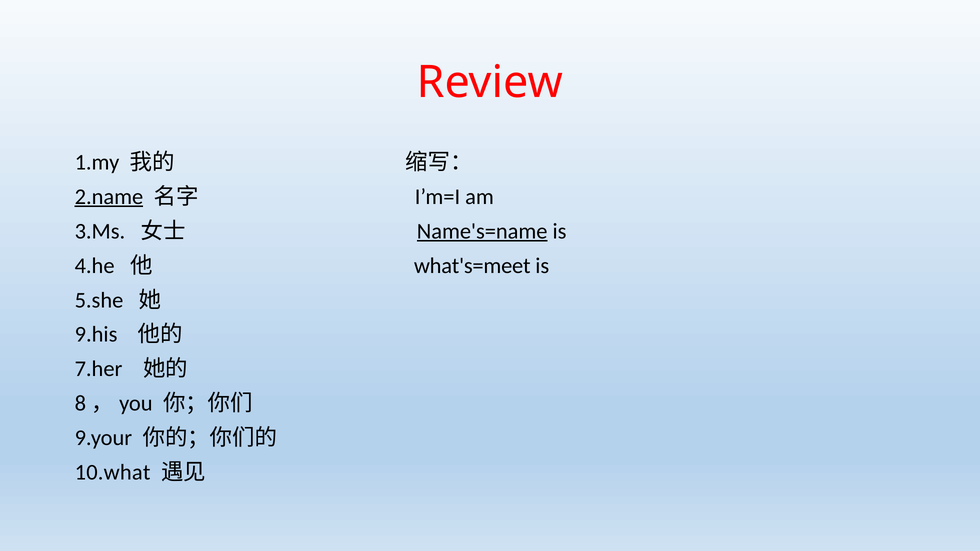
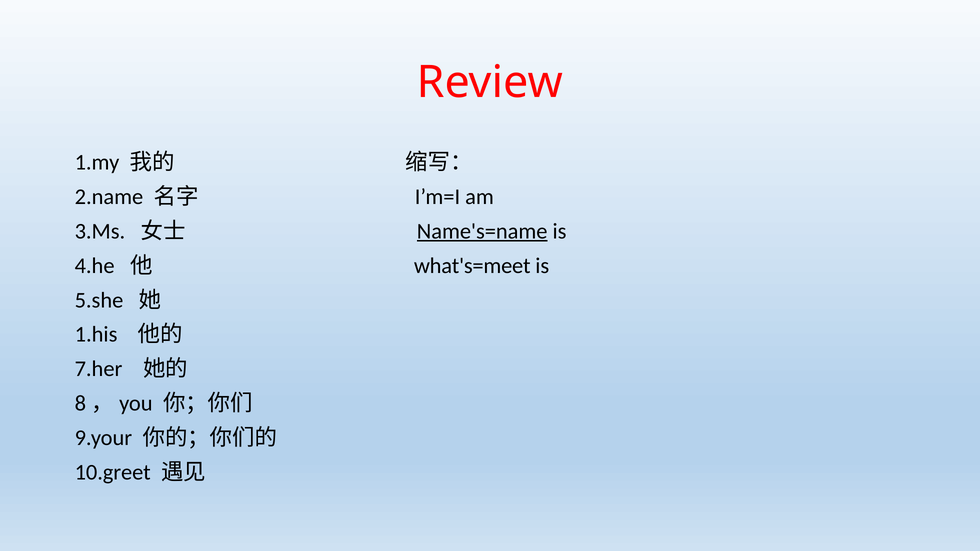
2.name underline: present -> none
9.his: 9.his -> 1.his
10.what: 10.what -> 10.greet
